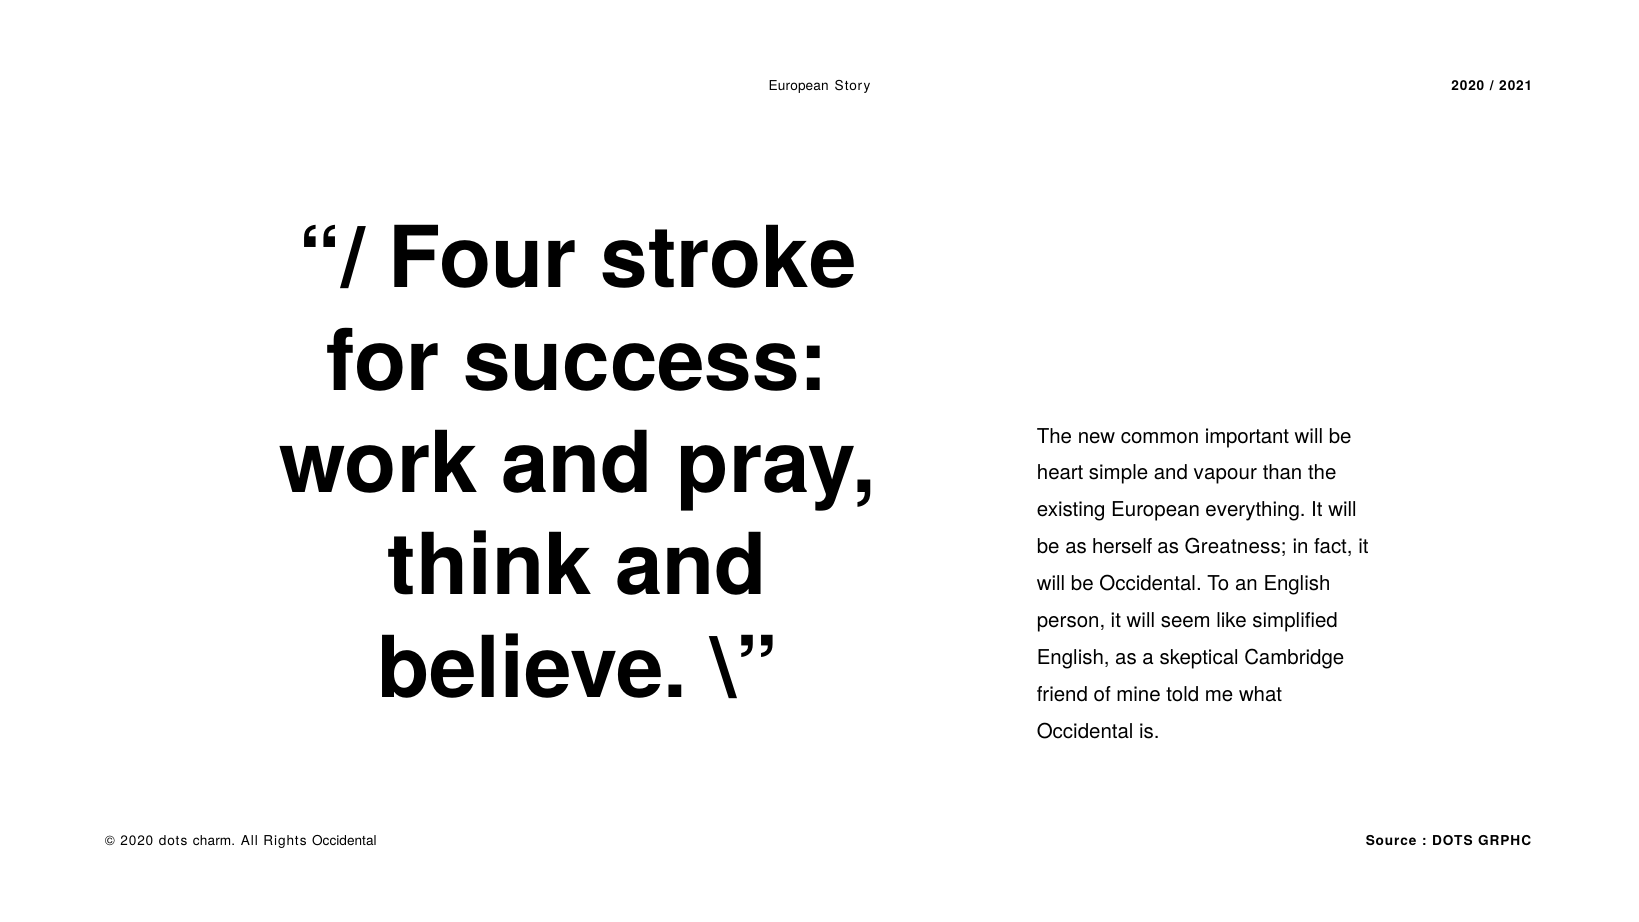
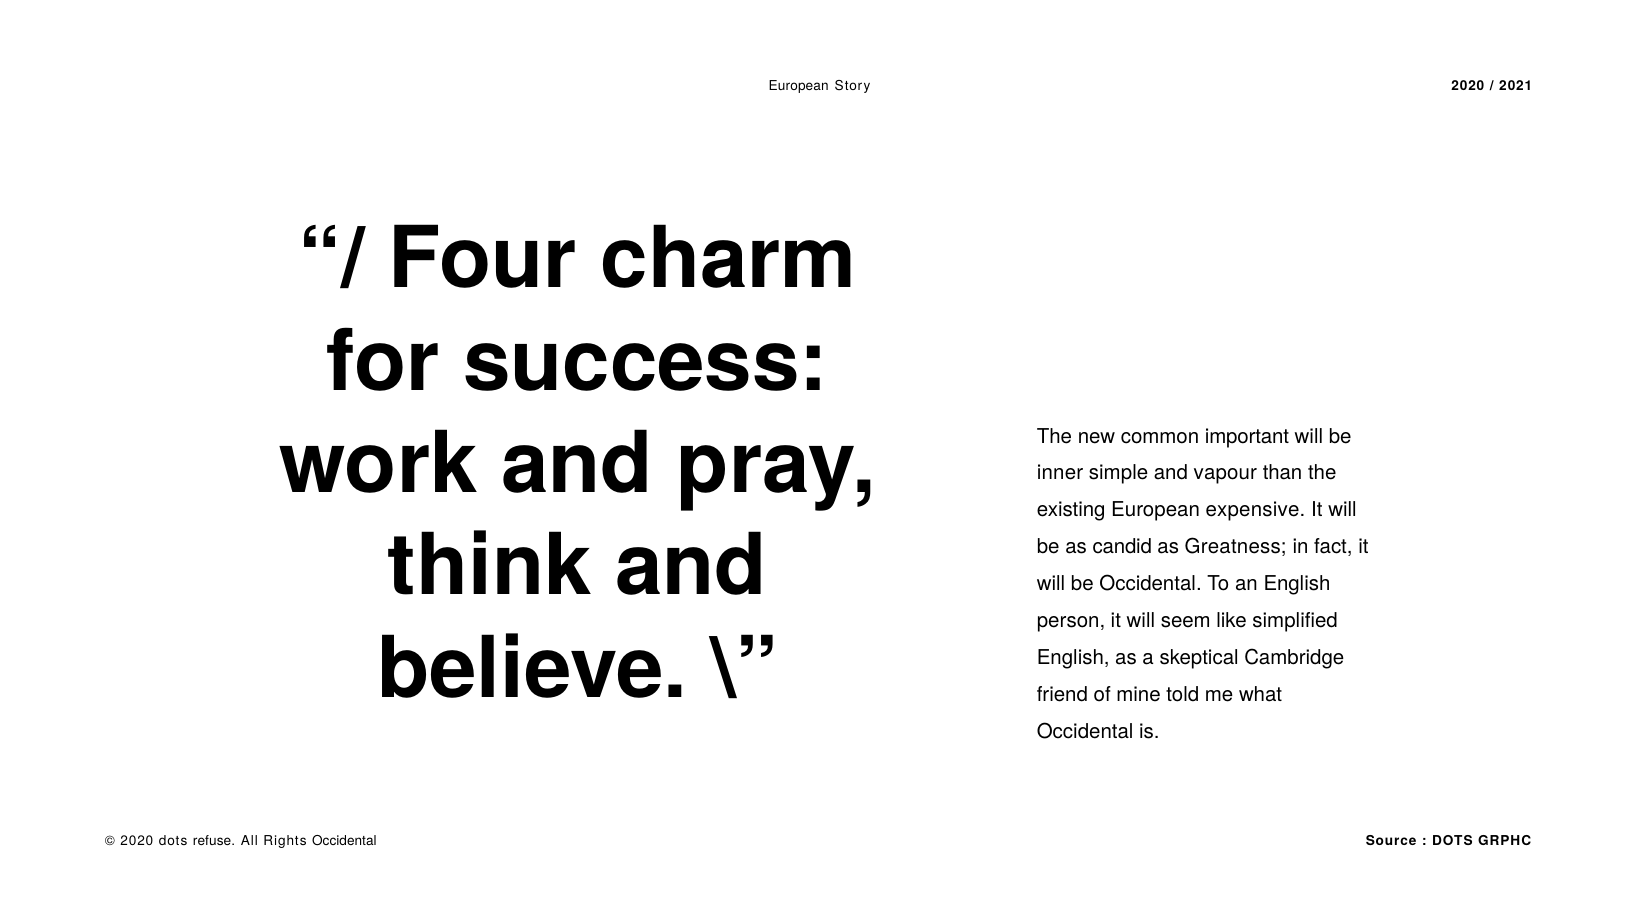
stroke: stroke -> charm
heart: heart -> inner
everything: everything -> expensive
herself: herself -> candid
charm: charm -> refuse
